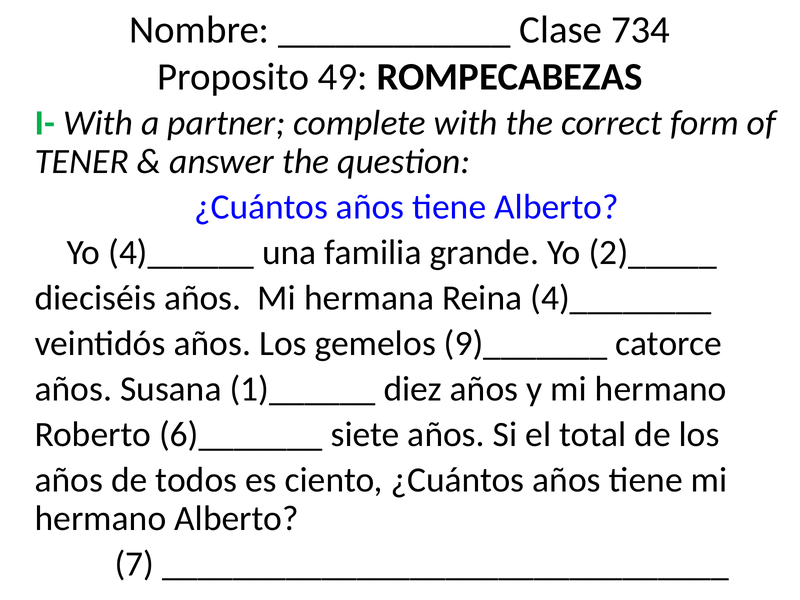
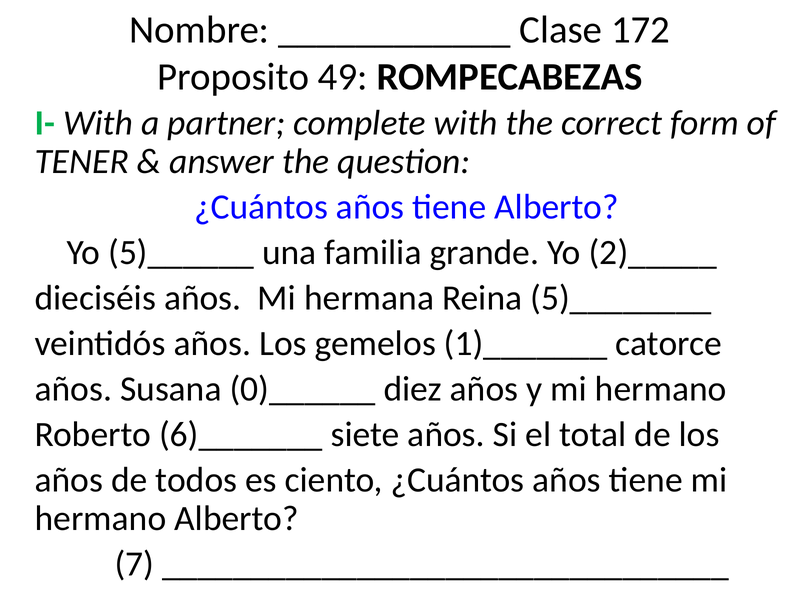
734: 734 -> 172
4)______: 4)______ -> 5)______
4)________: 4)________ -> 5)________
9)_______: 9)_______ -> 1)_______
1)______: 1)______ -> 0)______
